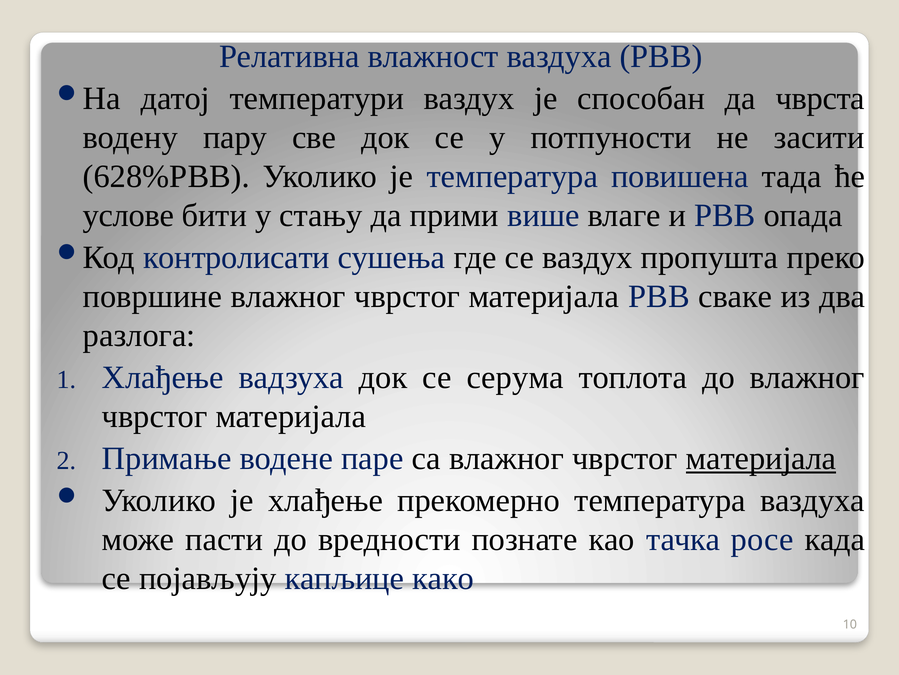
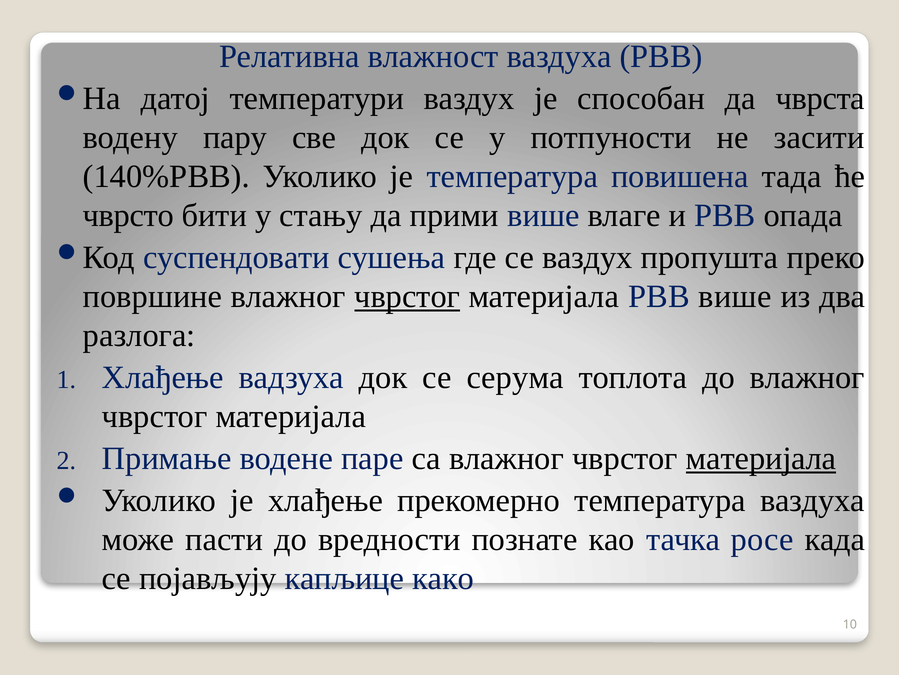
628%РВВ: 628%РВВ -> 140%РВВ
услове: услове -> чврсто
контролисати: контролисати -> суспендовати
чврстог at (407, 296) underline: none -> present
РВВ сваке: сваке -> више
